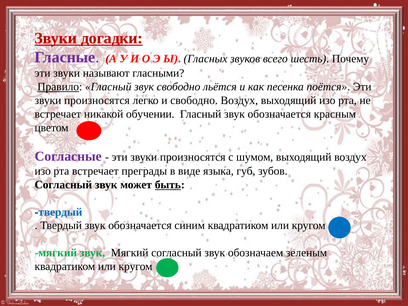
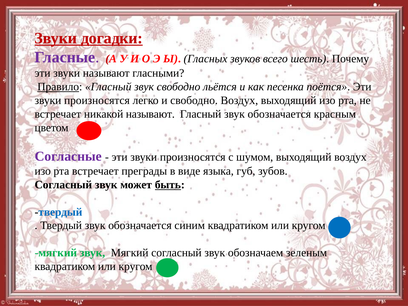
никакой обучении: обучении -> называют
